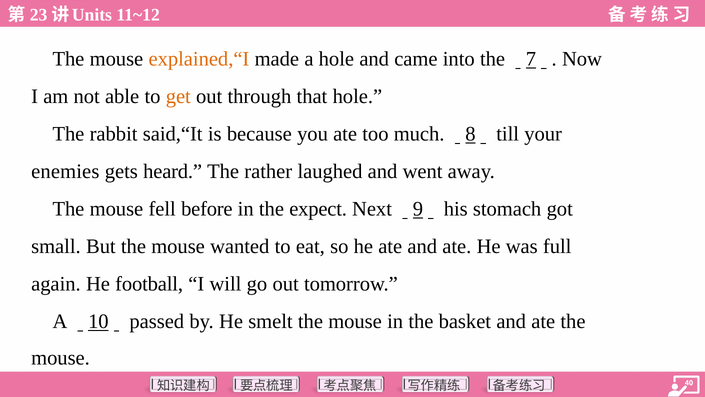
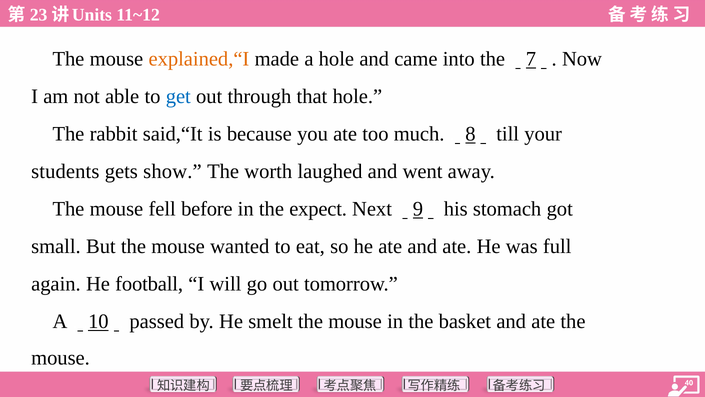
get colour: orange -> blue
enemies: enemies -> students
heard: heard -> show
rather: rather -> worth
